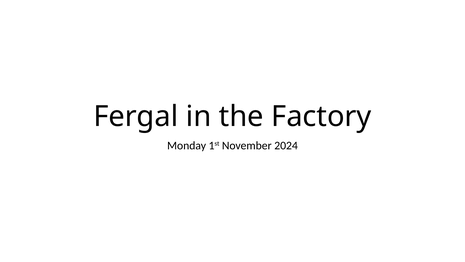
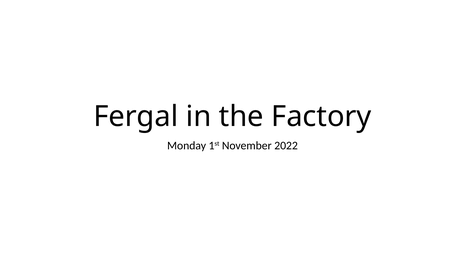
2024: 2024 -> 2022
